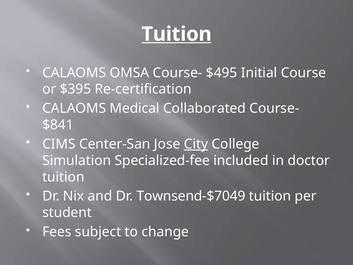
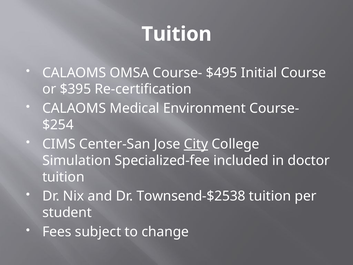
Tuition at (177, 34) underline: present -> none
Collaborated: Collaborated -> Environment
$841: $841 -> $254
Townsend-$7049: Townsend-$7049 -> Townsend-$2538
